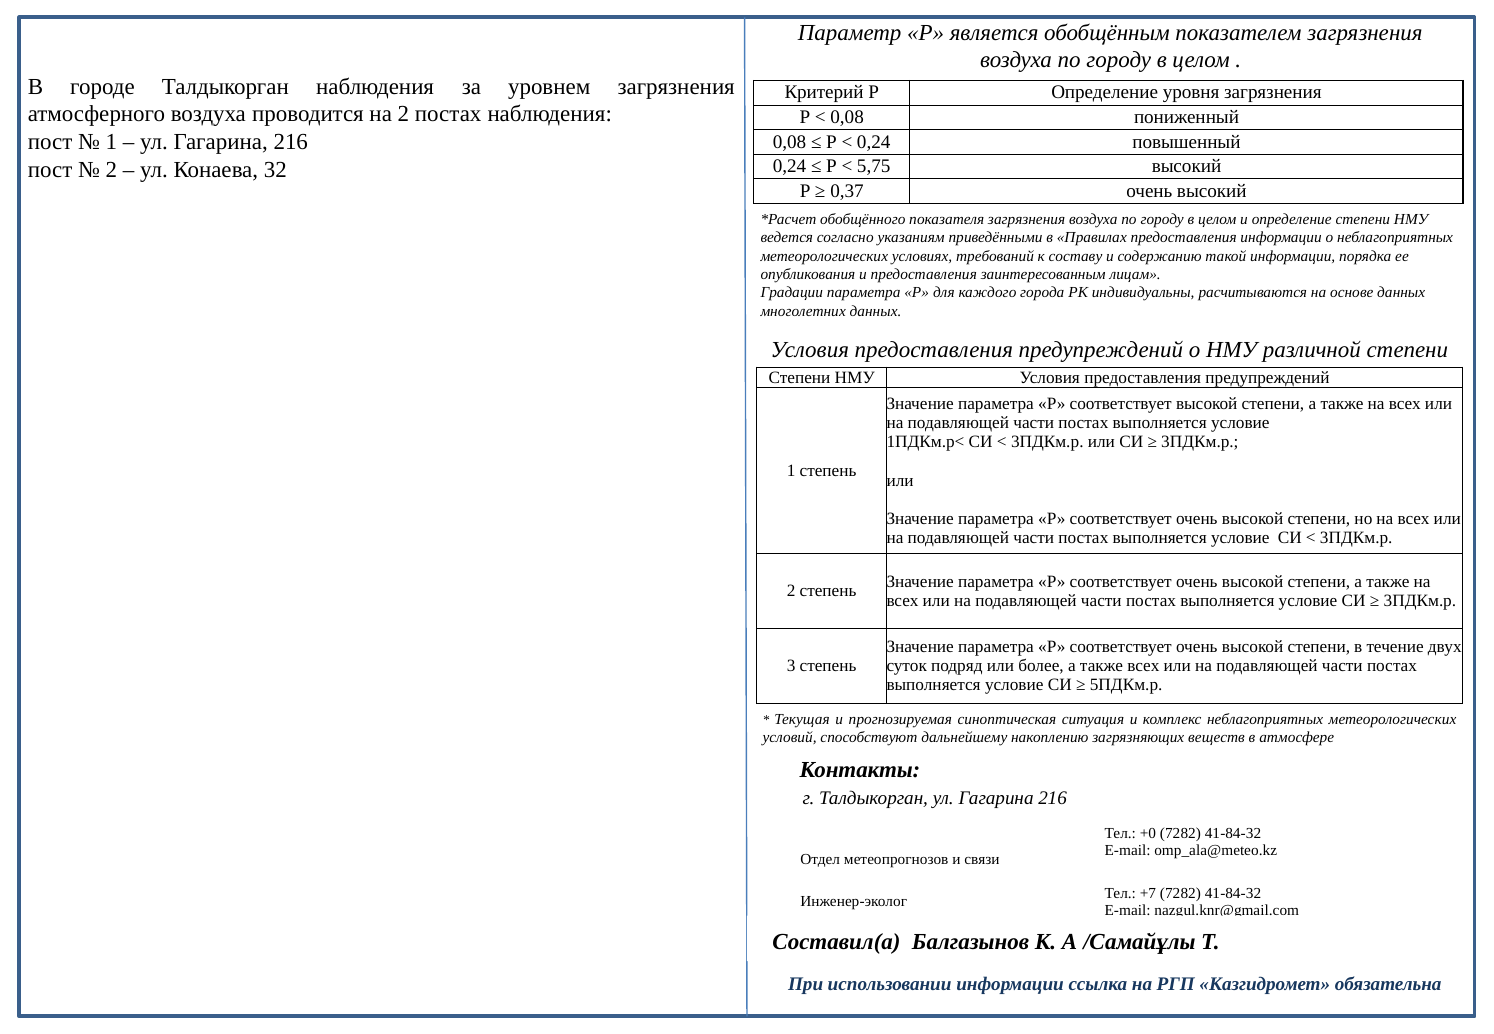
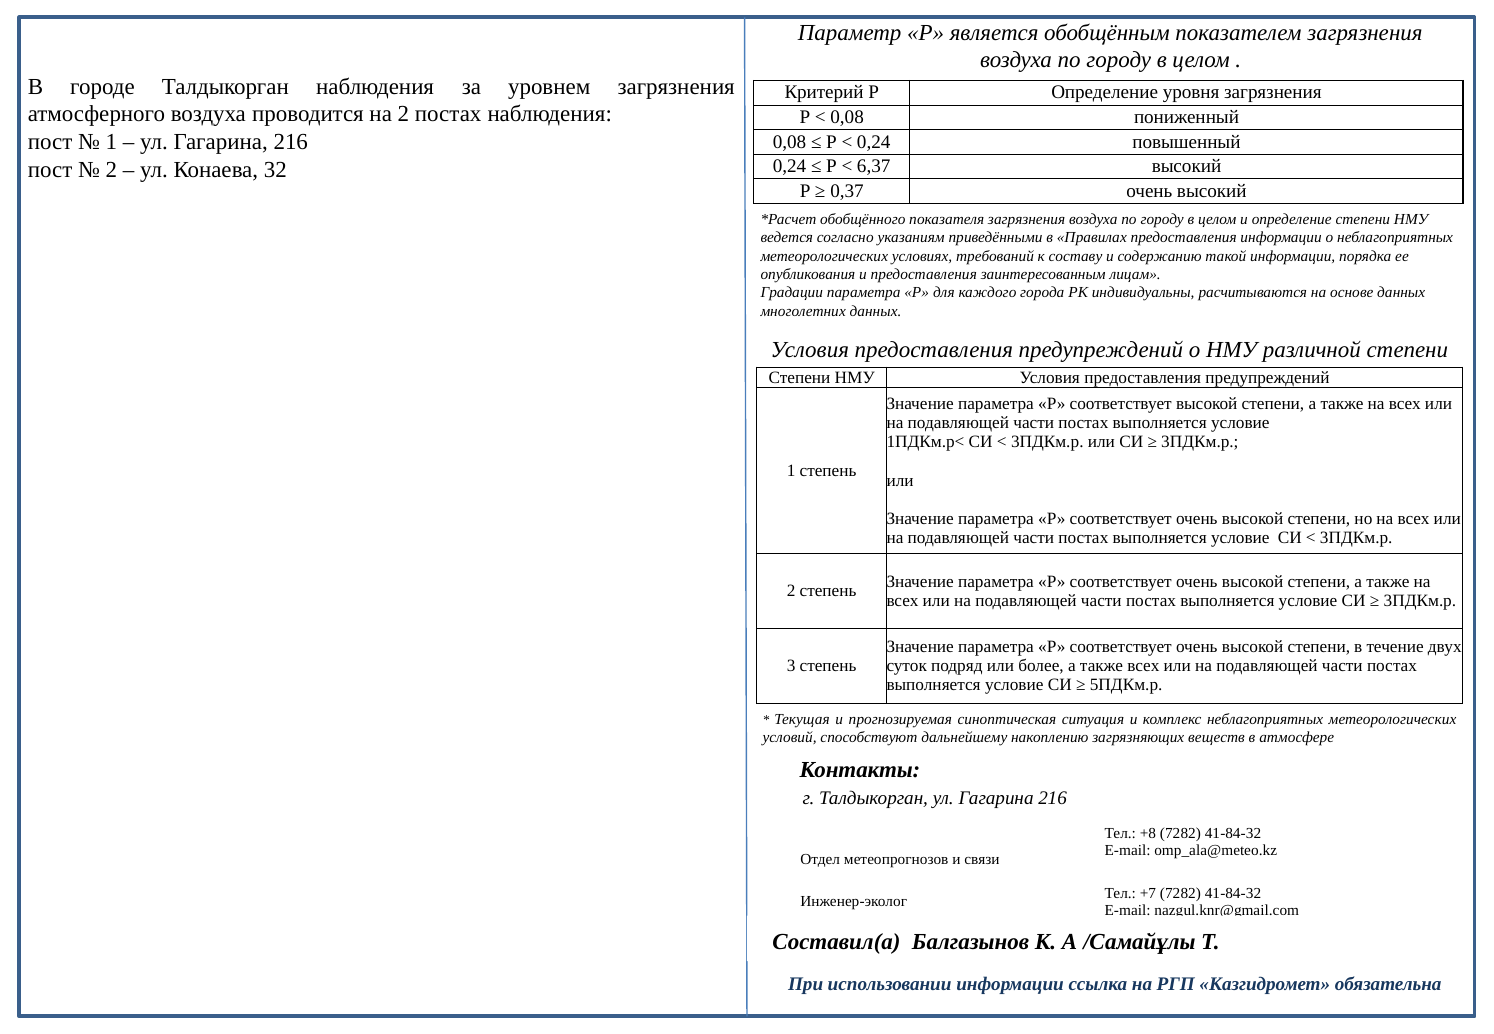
5,75: 5,75 -> 6,37
+0: +0 -> +8
